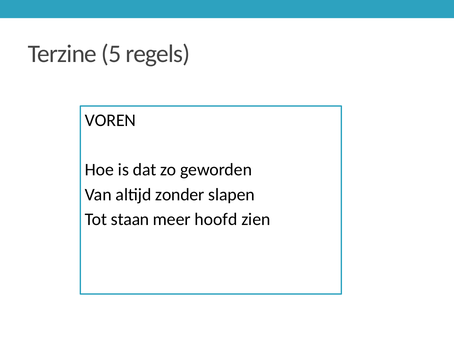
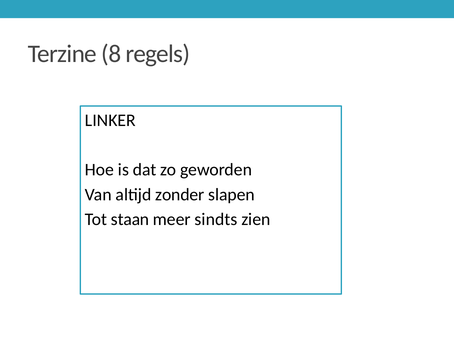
5: 5 -> 8
VOREN: VOREN -> LINKER
hoofd: hoofd -> sindts
